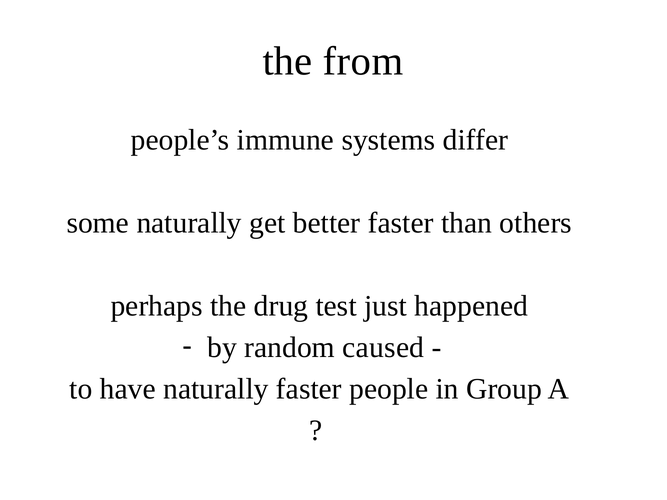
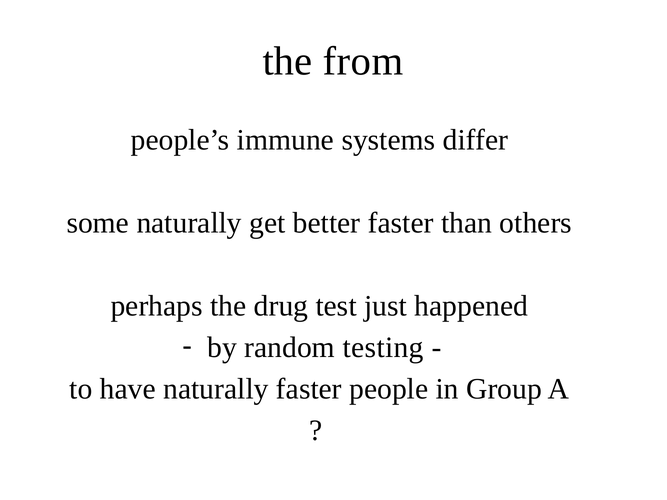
caused: caused -> testing
